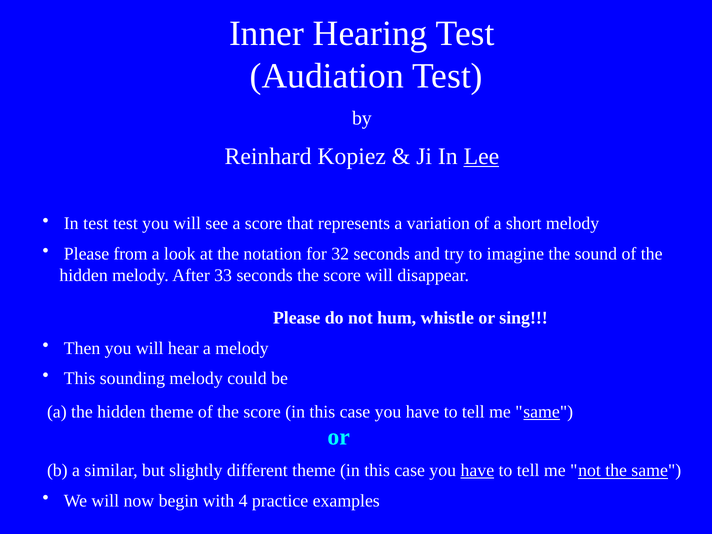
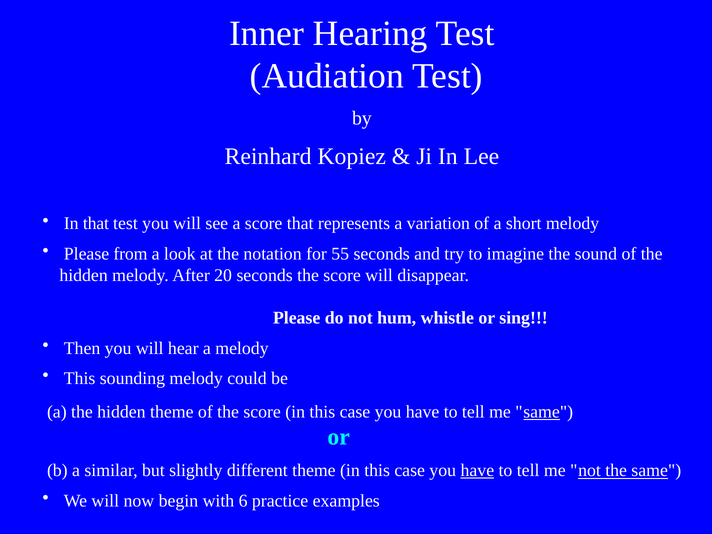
Lee underline: present -> none
In test: test -> that
32: 32 -> 55
33: 33 -> 20
4: 4 -> 6
